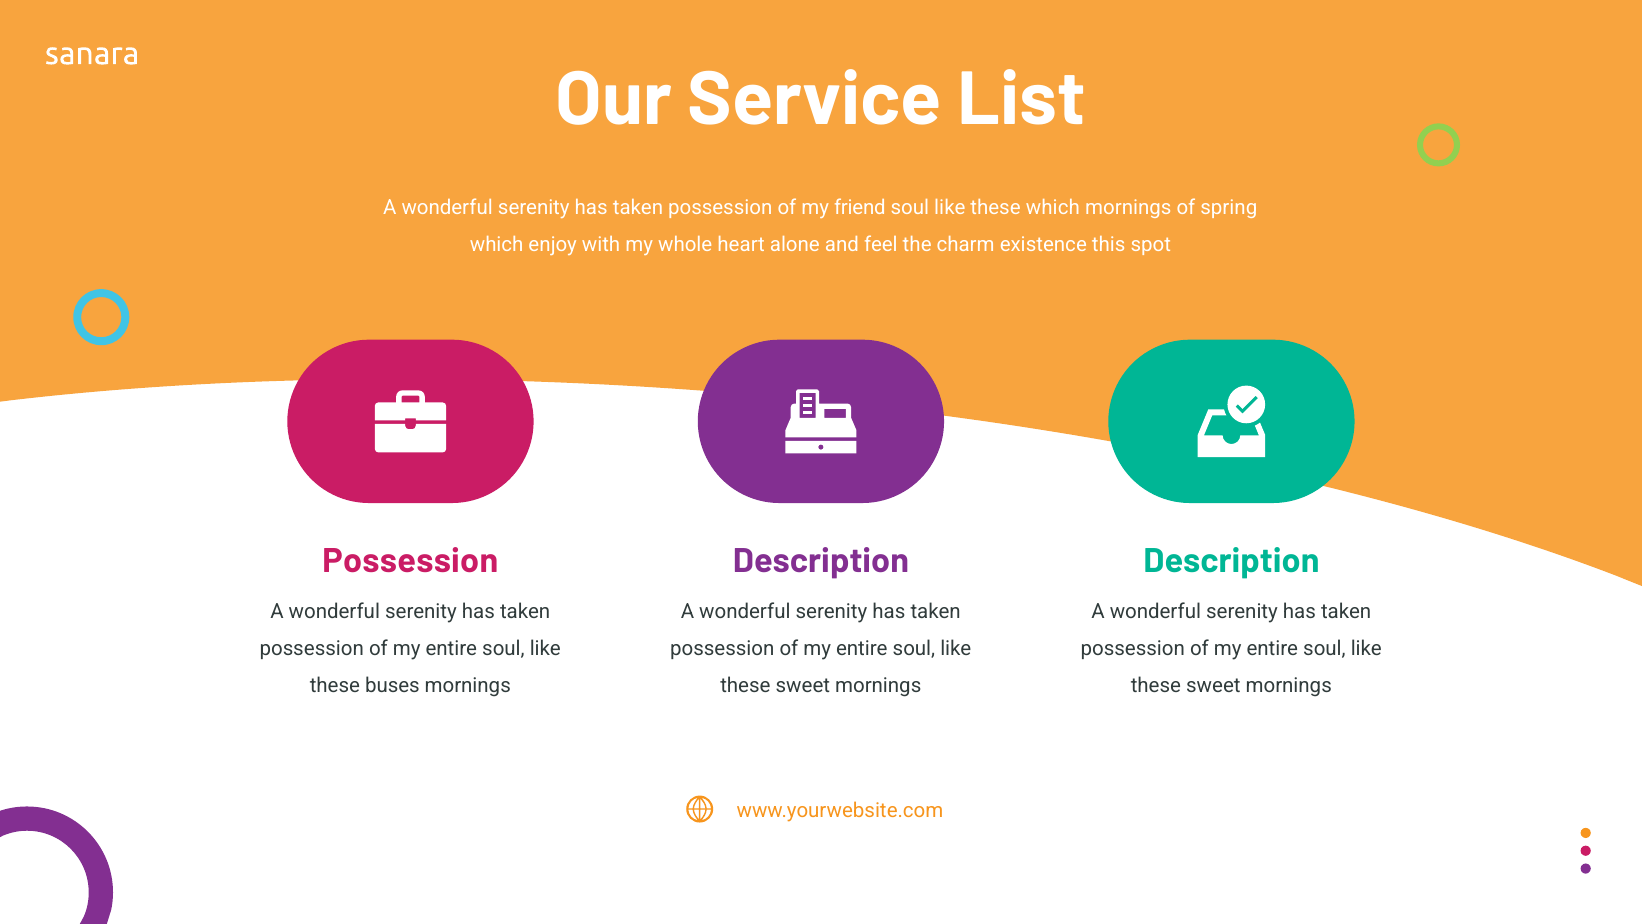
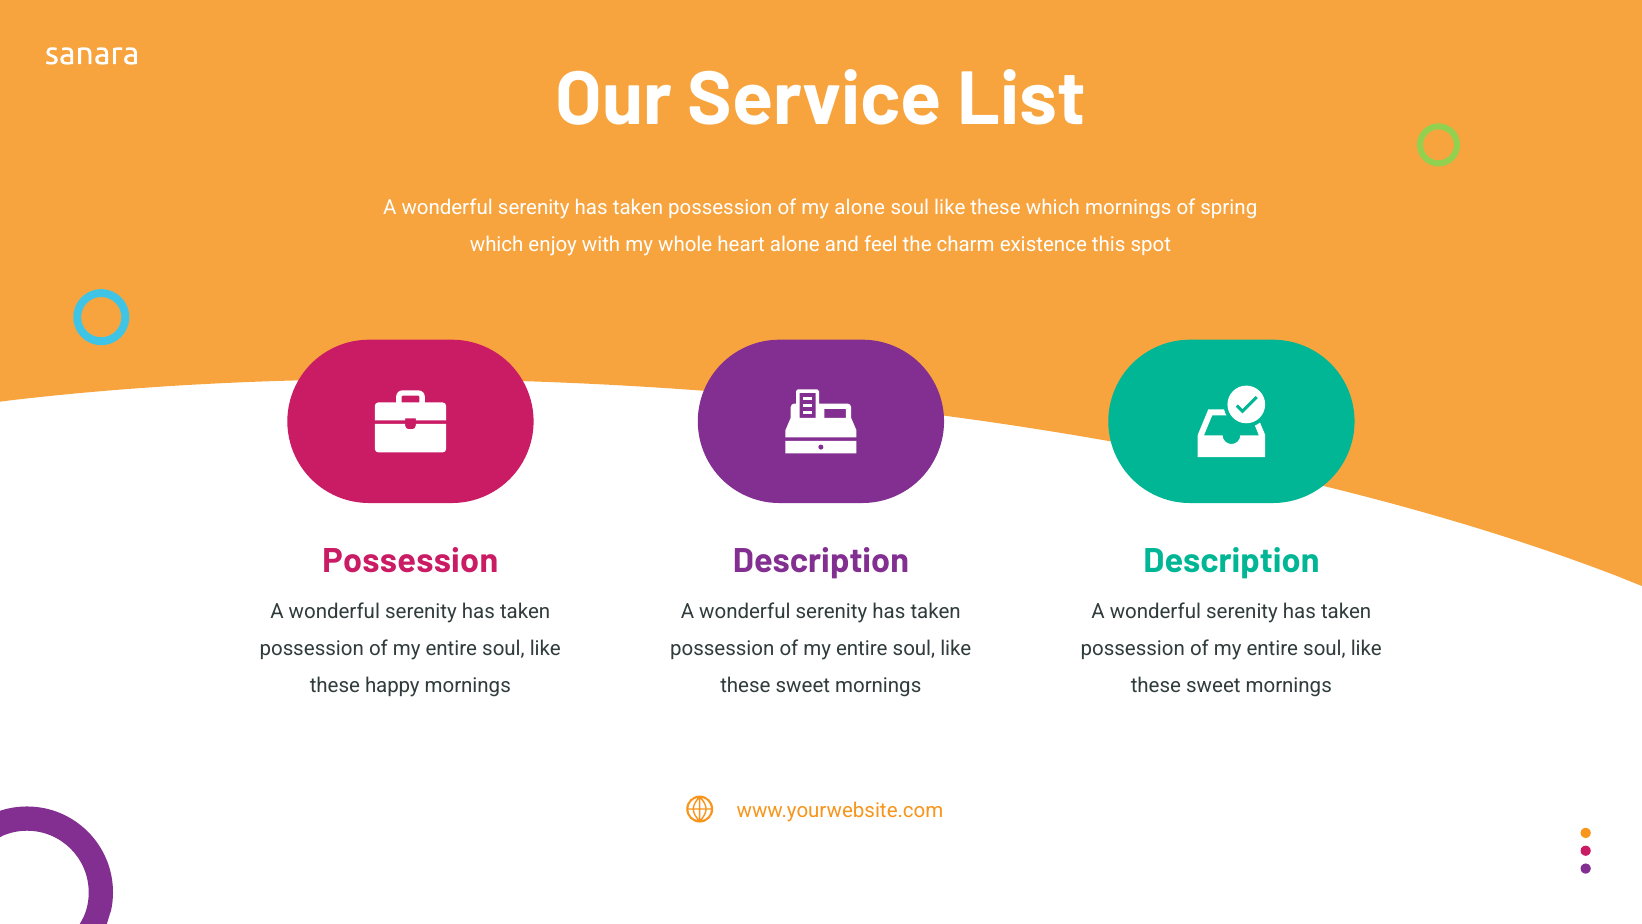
my friend: friend -> alone
buses: buses -> happy
